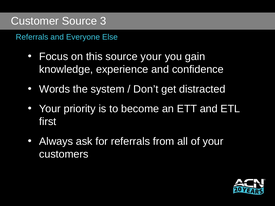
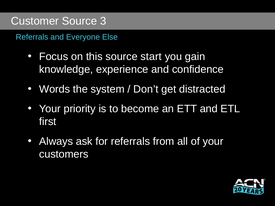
source your: your -> start
